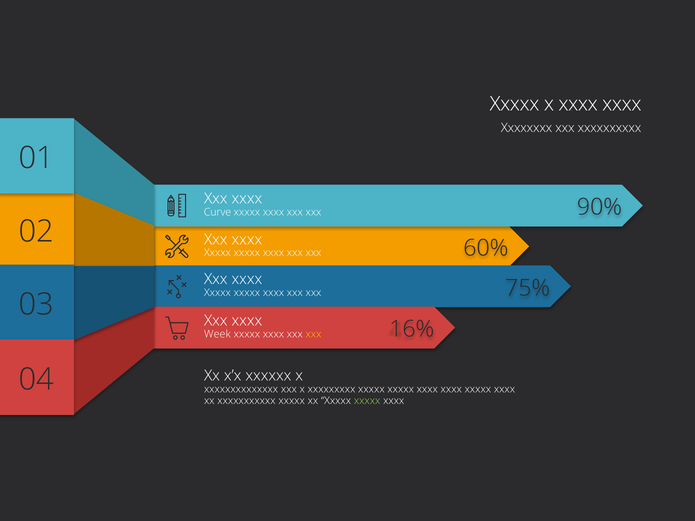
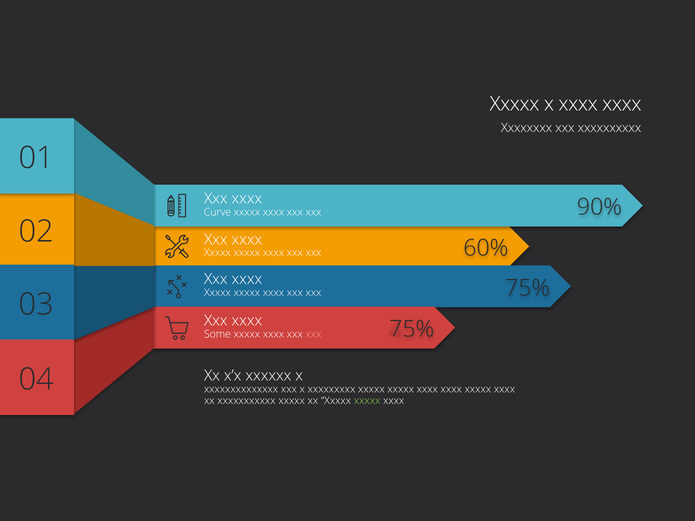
16% at (412, 329): 16% -> 75%
Week: Week -> Some
xxx at (314, 334) colour: yellow -> pink
